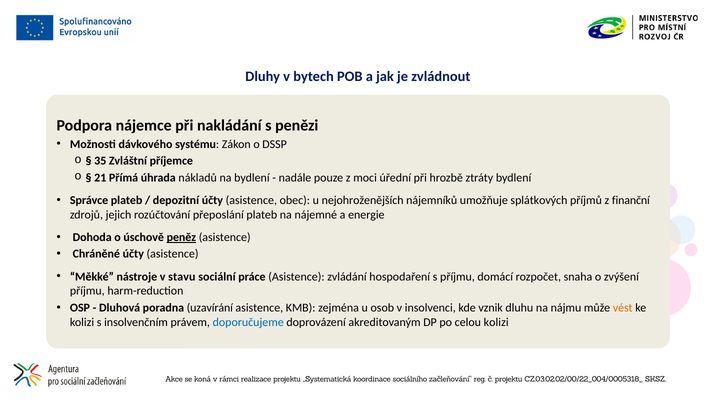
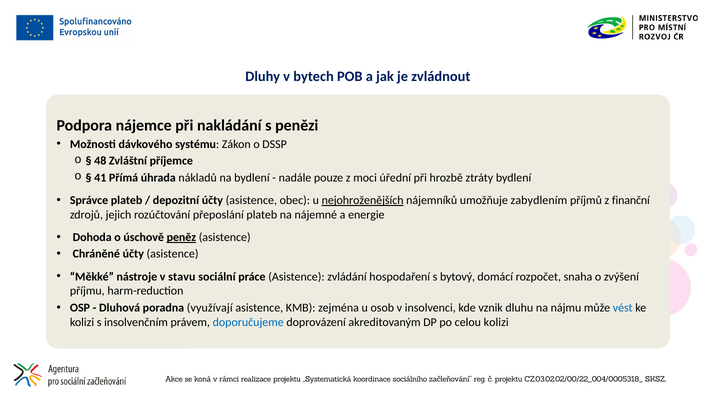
35: 35 -> 48
21: 21 -> 41
nejohroženějších underline: none -> present
splátkových: splátkových -> zabydlením
s příjmu: příjmu -> bytový
uzavírání: uzavírání -> využívají
vést colour: orange -> blue
